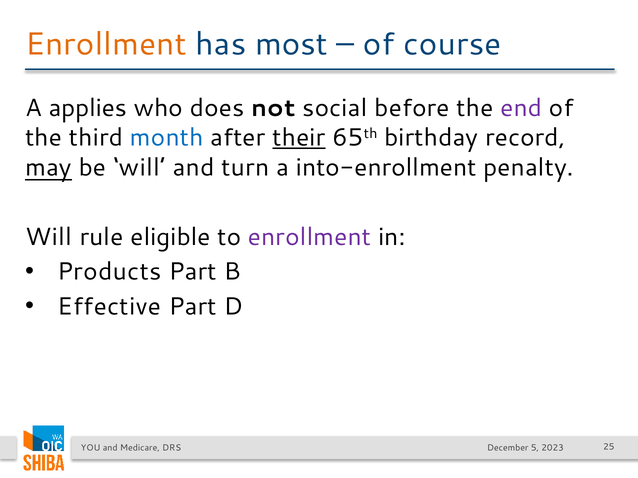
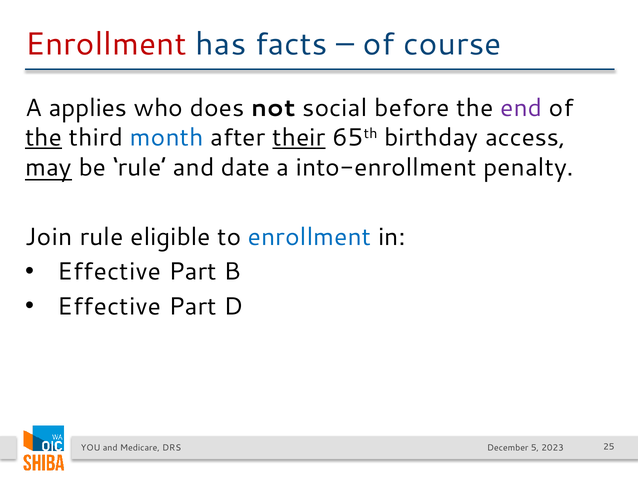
Enrollment at (106, 44) colour: orange -> red
most: most -> facts
the at (44, 138) underline: none -> present
record: record -> access
be will: will -> rule
turn: turn -> date
Will at (49, 237): Will -> Join
enrollment at (310, 237) colour: purple -> blue
Products at (109, 272): Products -> Effective
